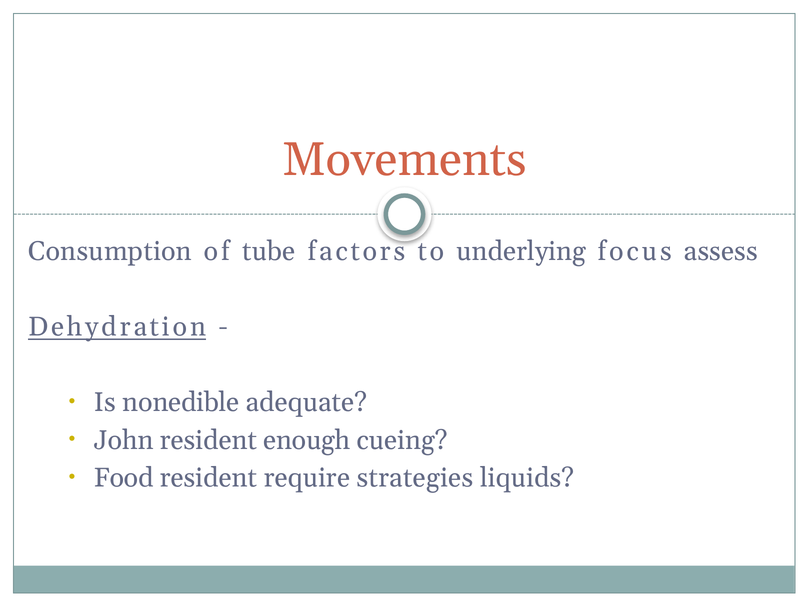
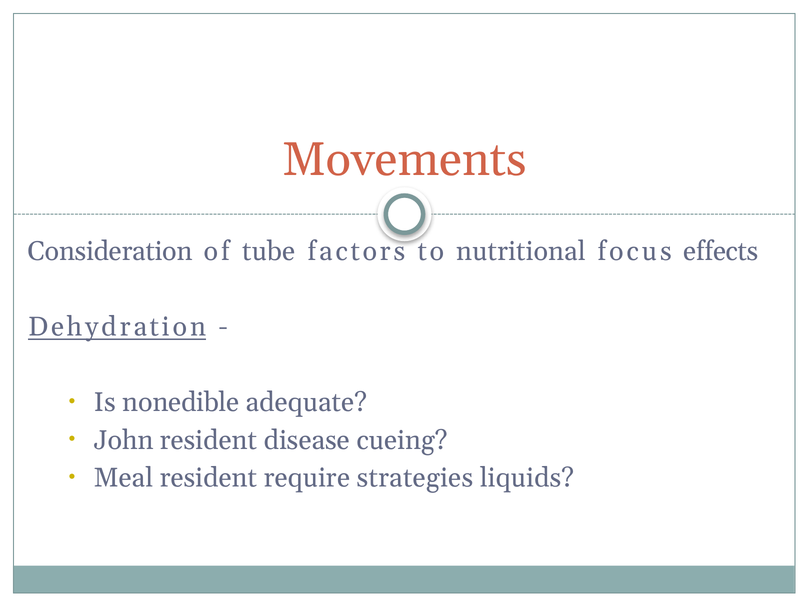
Consumption: Consumption -> Consideration
underlying: underlying -> nutritional
assess: assess -> effects
enough: enough -> disease
Food: Food -> Meal
